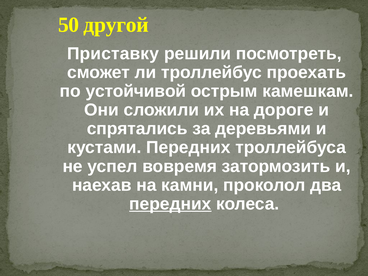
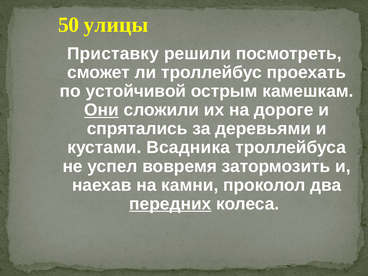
другой: другой -> улицы
Они underline: none -> present
кустами Передних: Передних -> Всадника
